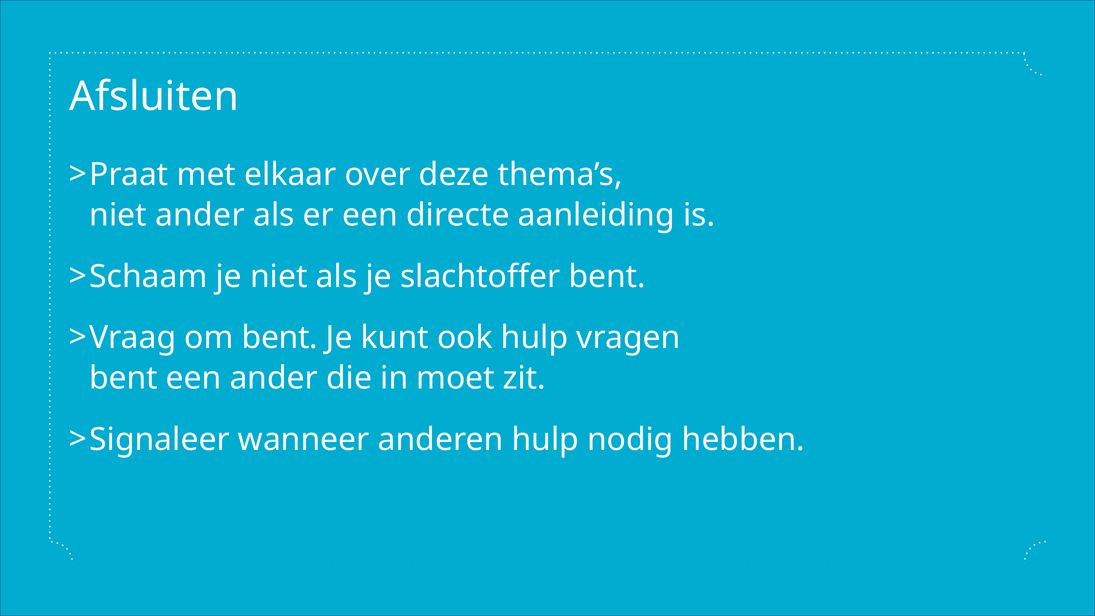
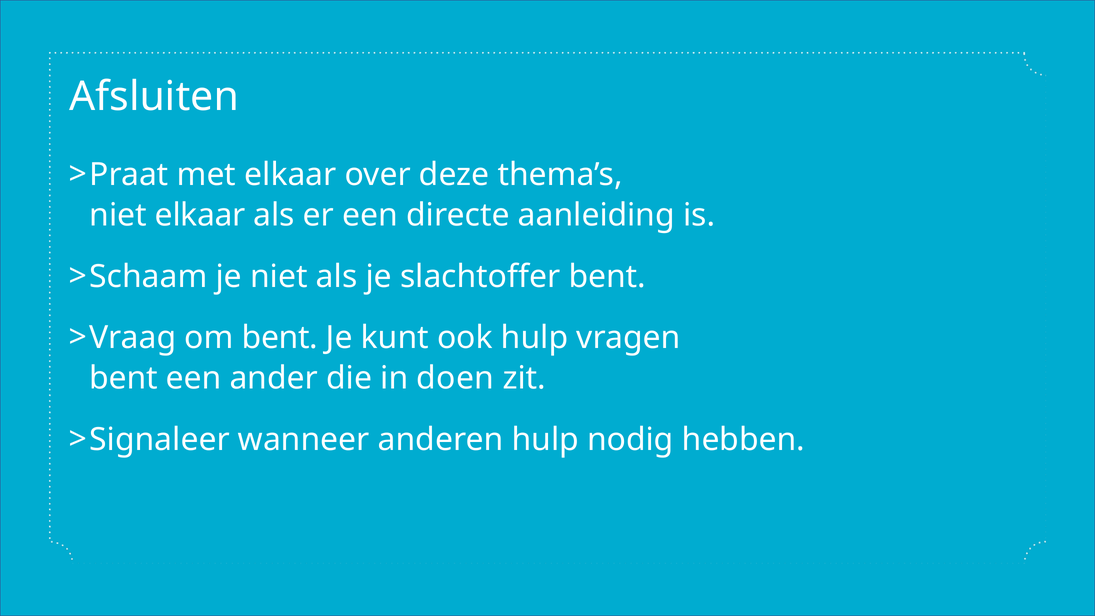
niet ander: ander -> elkaar
moet: moet -> doen
